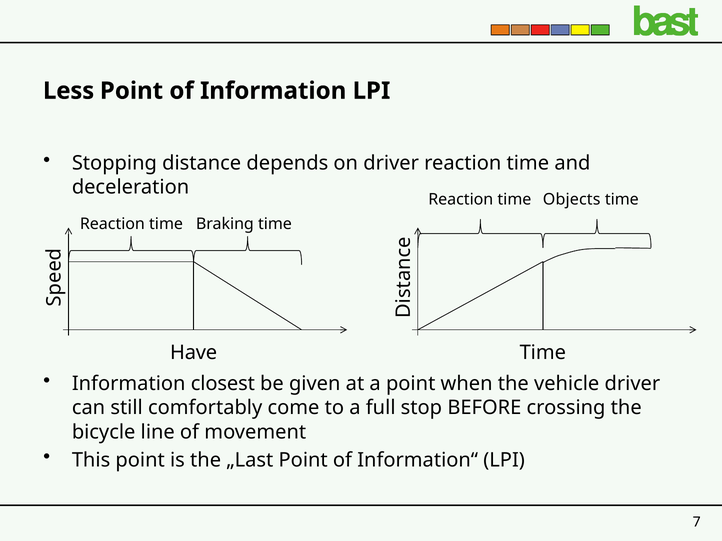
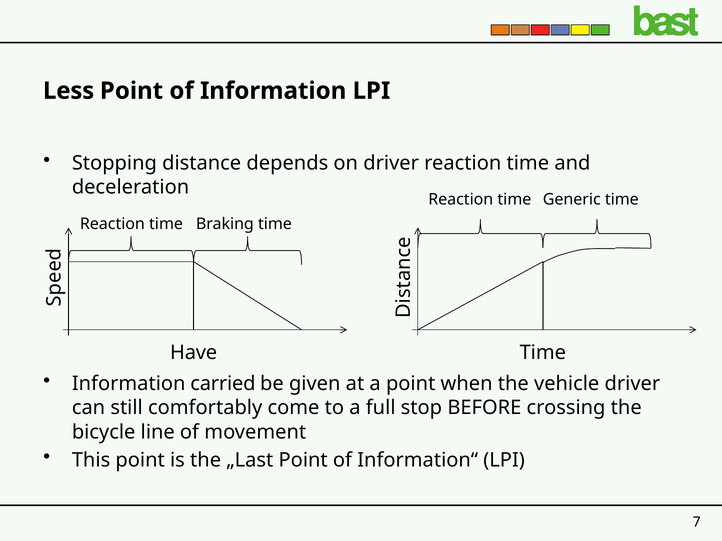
Objects: Objects -> Generic
closest: closest -> carried
